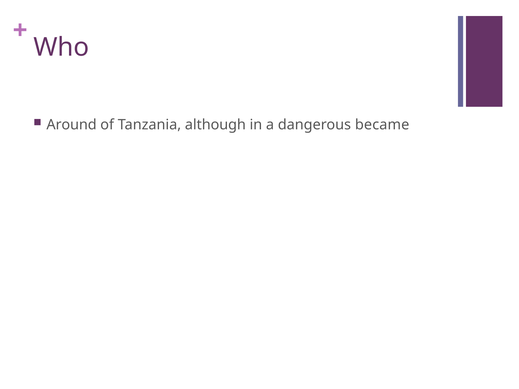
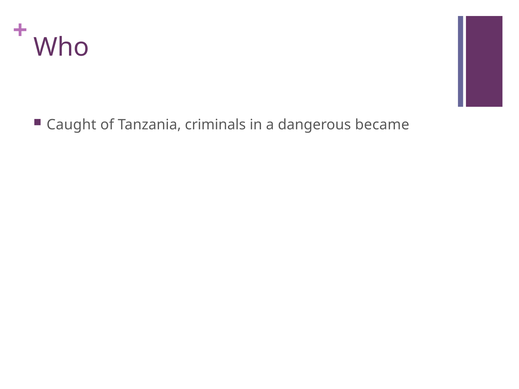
Around: Around -> Caught
although: although -> criminals
